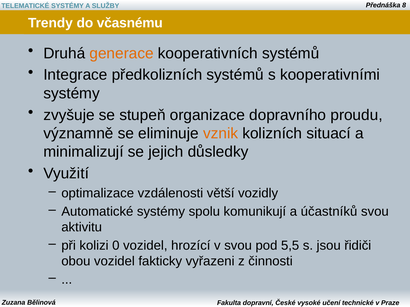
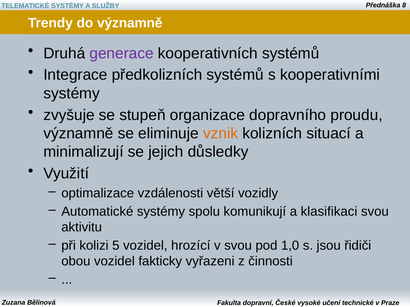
do včasnému: včasnému -> významně
generace colour: orange -> purple
účastníků: účastníků -> klasifikaci
0: 0 -> 5
5,5: 5,5 -> 1,0
